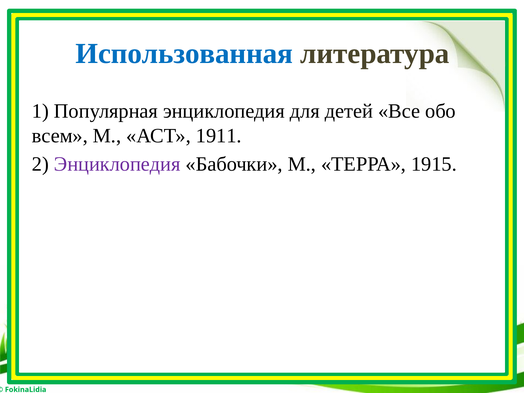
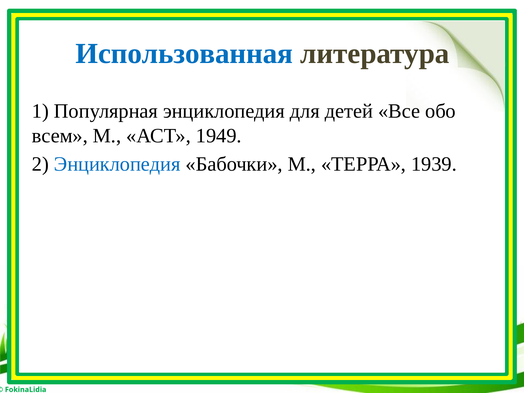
1911: 1911 -> 1949
Энциклопедия at (117, 164) colour: purple -> blue
1915: 1915 -> 1939
